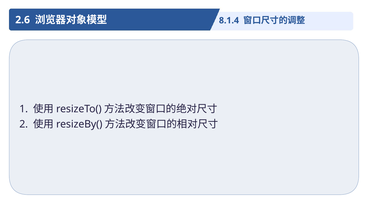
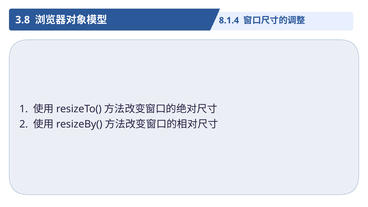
2.6: 2.6 -> 3.8
